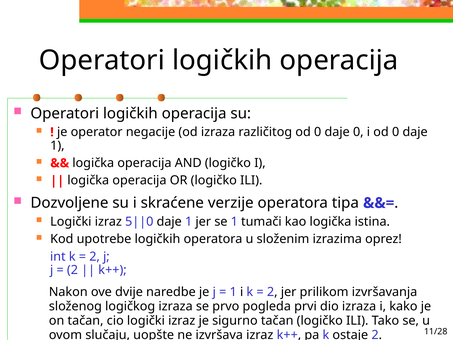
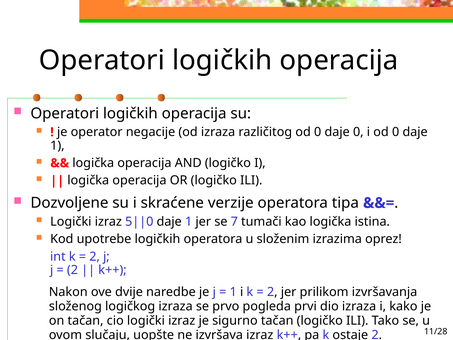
se 1: 1 -> 7
